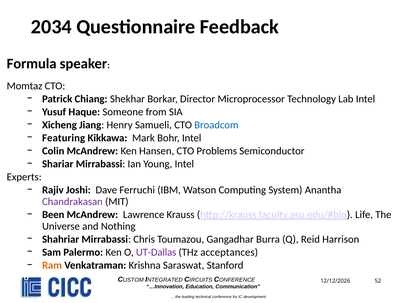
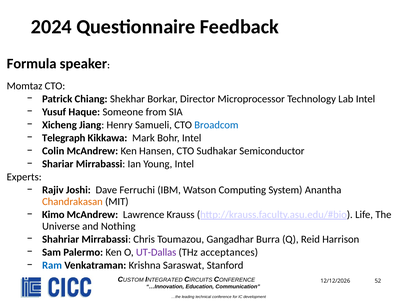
2034: 2034 -> 2024
Featuring: Featuring -> Telegraph
Problems: Problems -> Sudhakar
Chandrakasan colour: purple -> orange
Been: Been -> Kimo
Ram colour: orange -> blue
